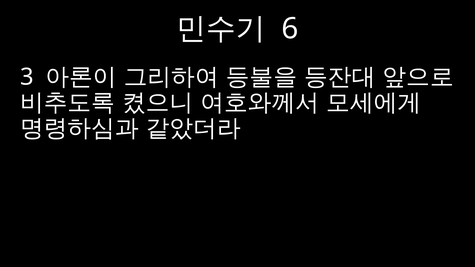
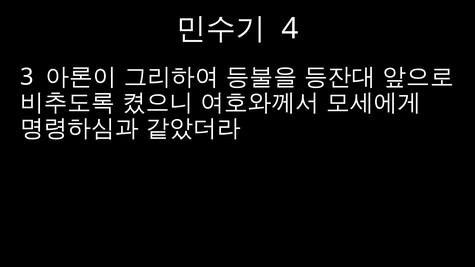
6: 6 -> 4
